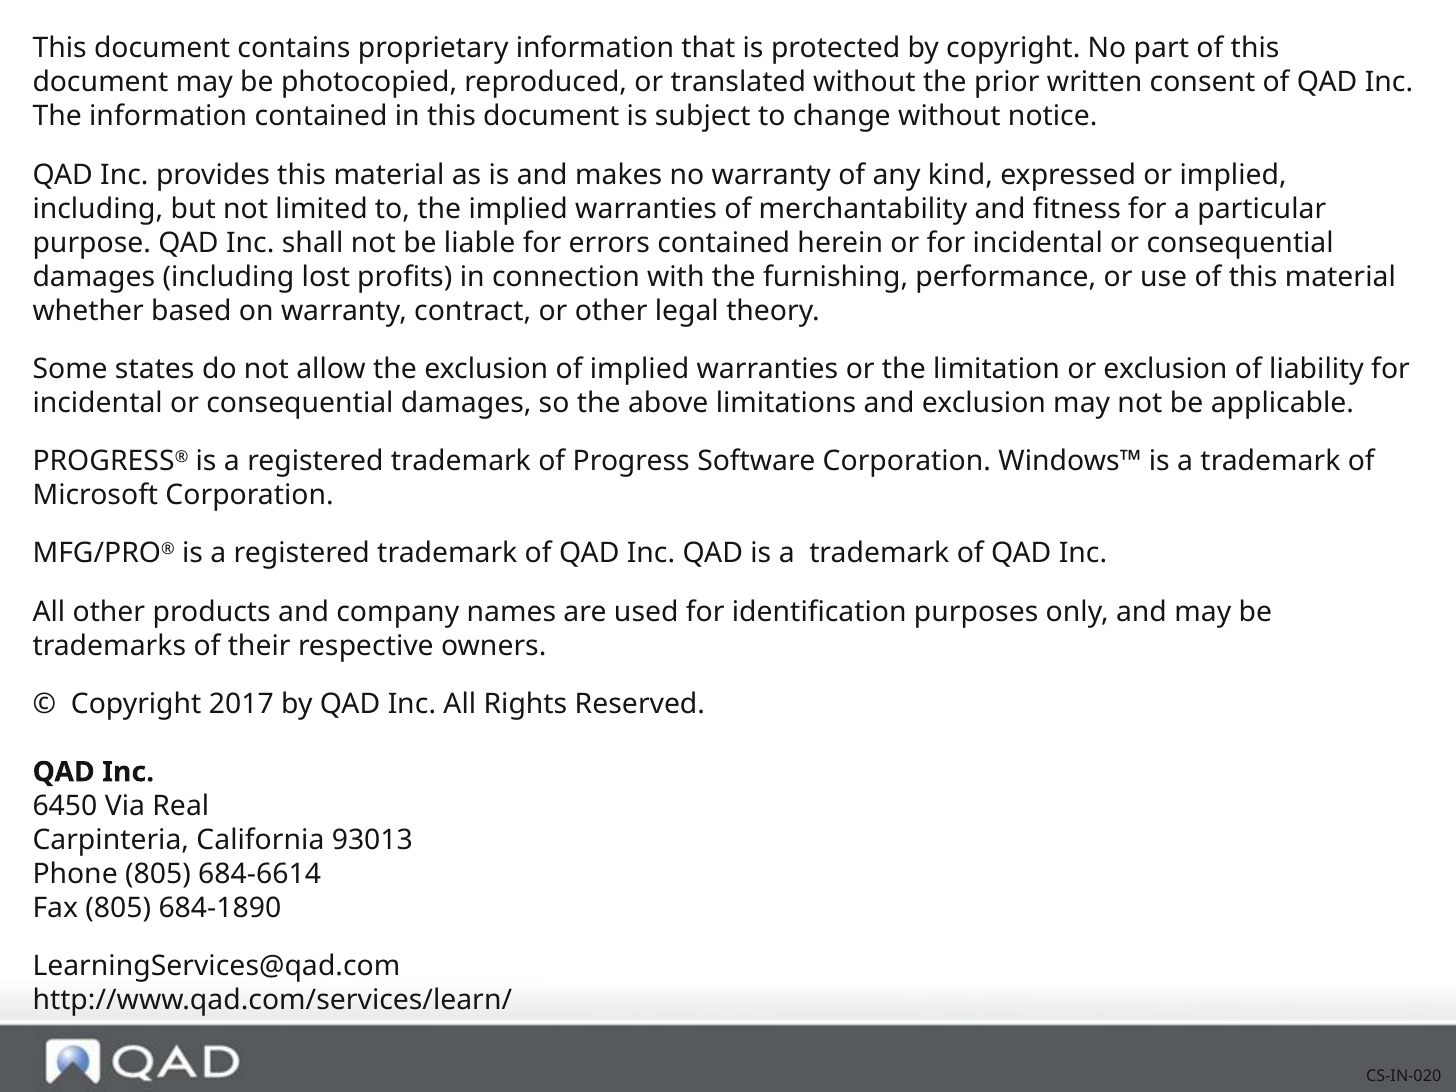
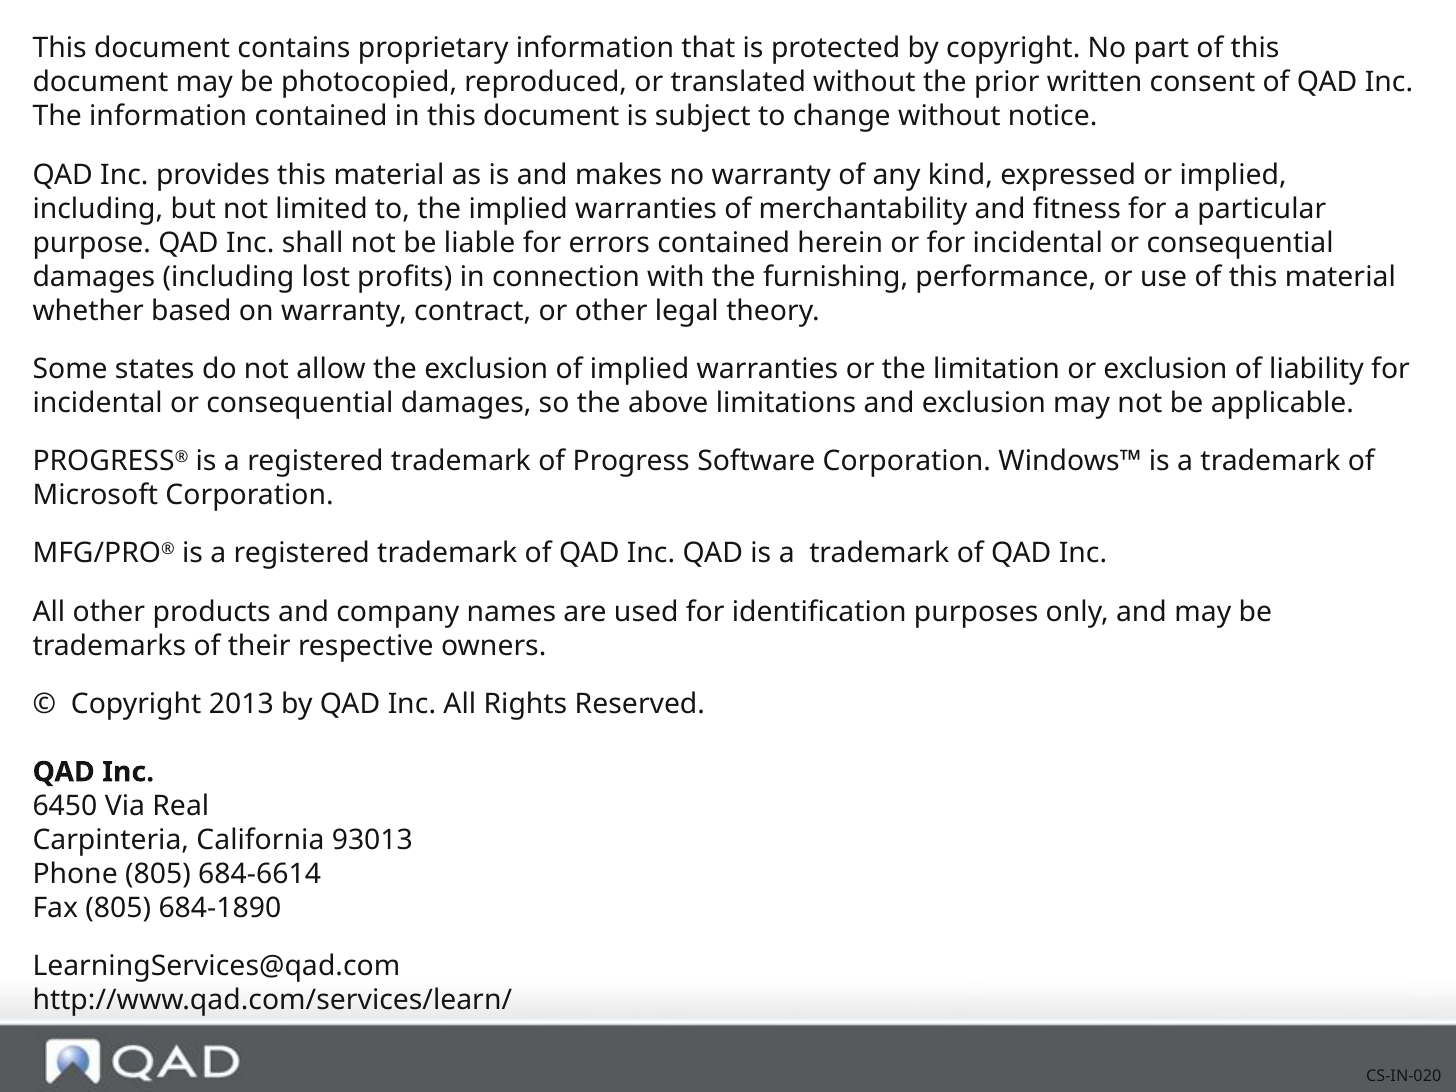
2017: 2017 -> 2013
